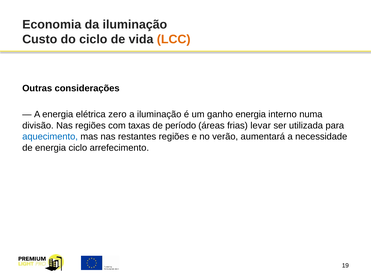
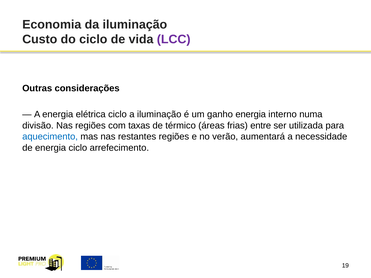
LCC colour: orange -> purple
elétrica zero: zero -> ciclo
período: período -> térmico
levar: levar -> entre
